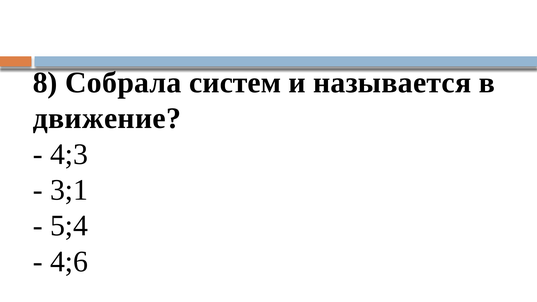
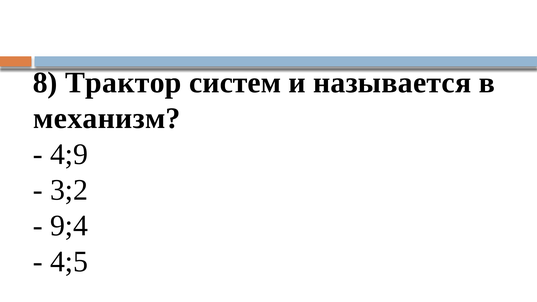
Собрала: Собрала -> Трактор
движение: движение -> механизм
4;3: 4;3 -> 4;9
3;1: 3;1 -> 3;2
5;4: 5;4 -> 9;4
4;6: 4;6 -> 4;5
